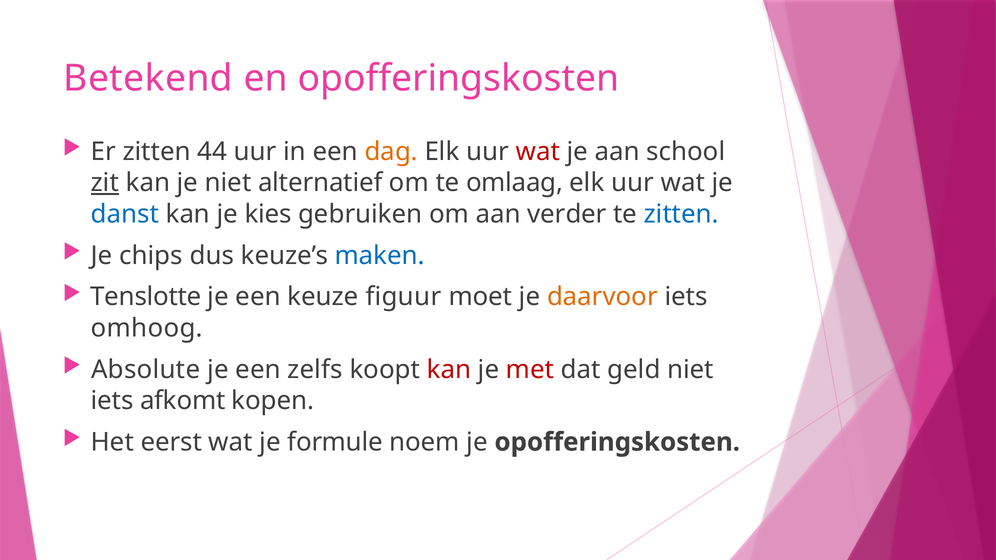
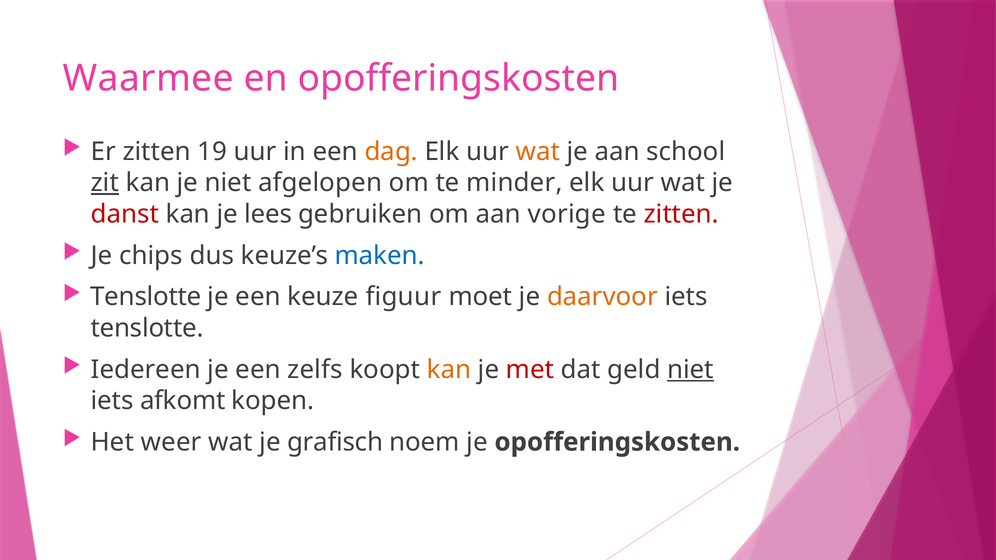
Betekend: Betekend -> Waarmee
44: 44 -> 19
wat at (538, 152) colour: red -> orange
alternatief: alternatief -> afgelopen
omlaag: omlaag -> minder
danst colour: blue -> red
kies: kies -> lees
verder: verder -> vorige
zitten at (681, 214) colour: blue -> red
omhoog at (147, 328): omhoog -> tenslotte
Absolute: Absolute -> Iedereen
kan at (449, 370) colour: red -> orange
niet at (691, 370) underline: none -> present
eerst: eerst -> weer
formule: formule -> grafisch
